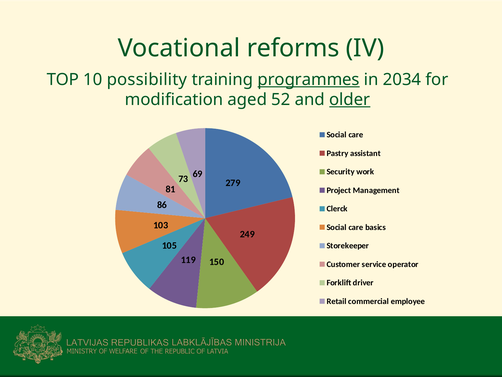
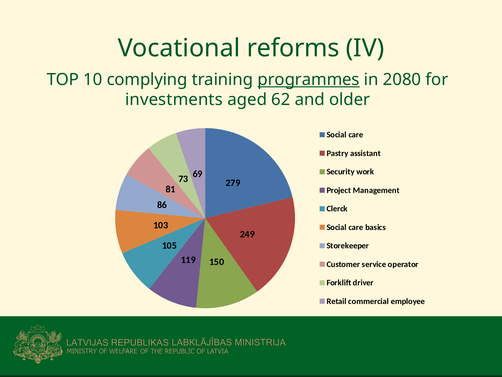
possibility: possibility -> complying
2034: 2034 -> 2080
modification: modification -> investments
52: 52 -> 62
older underline: present -> none
